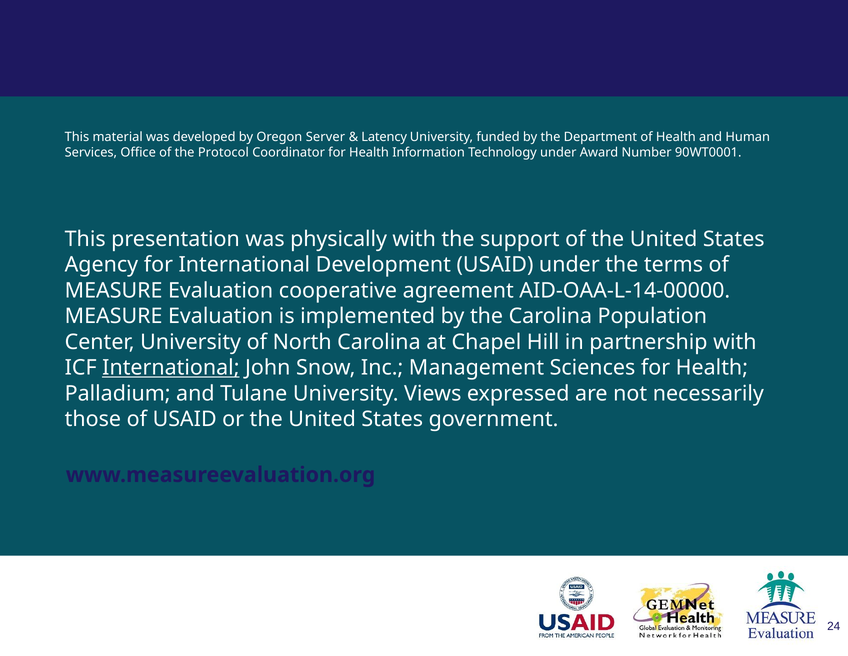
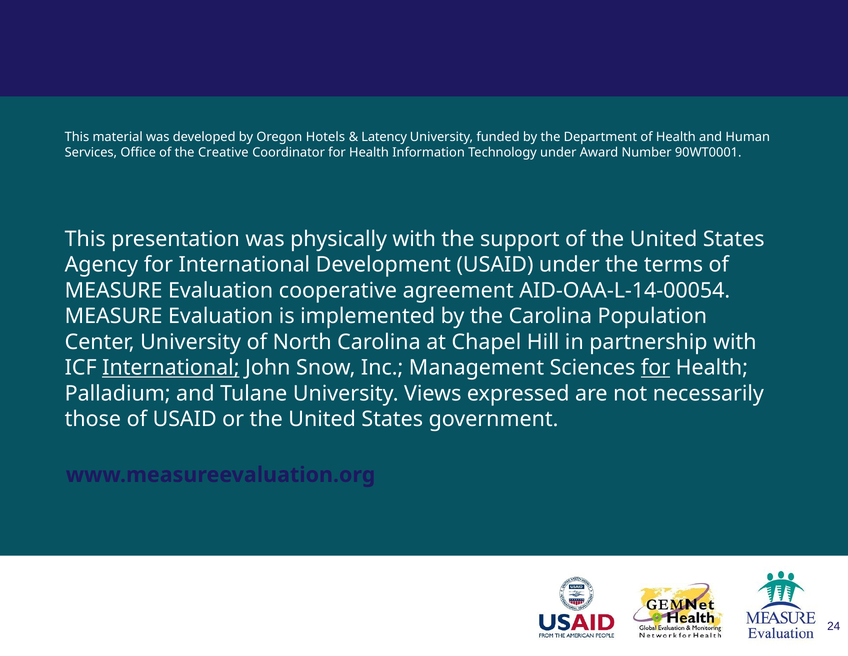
Server: Server -> Hotels
Protocol: Protocol -> Creative
AID-OAA-L-14-00000: AID-OAA-L-14-00000 -> AID-OAA-L-14-00054
for at (656, 367) underline: none -> present
